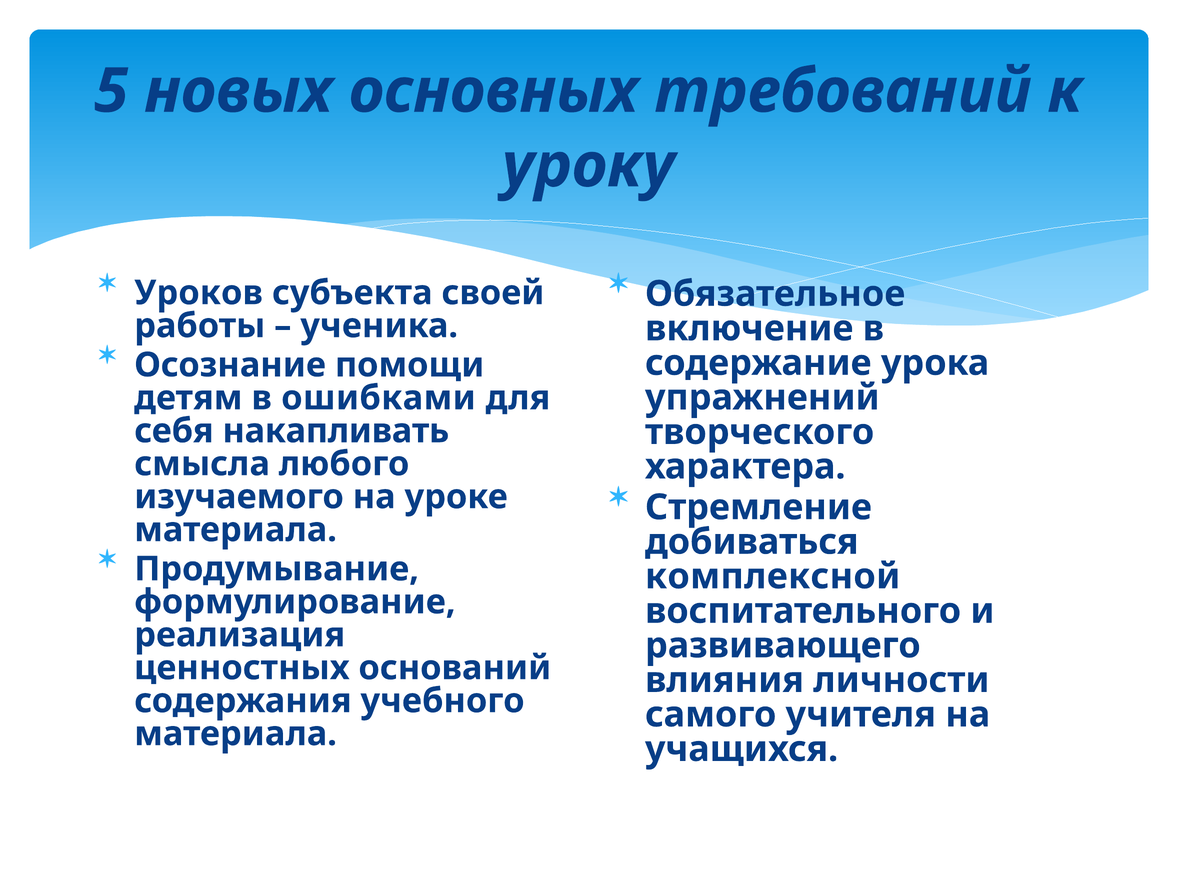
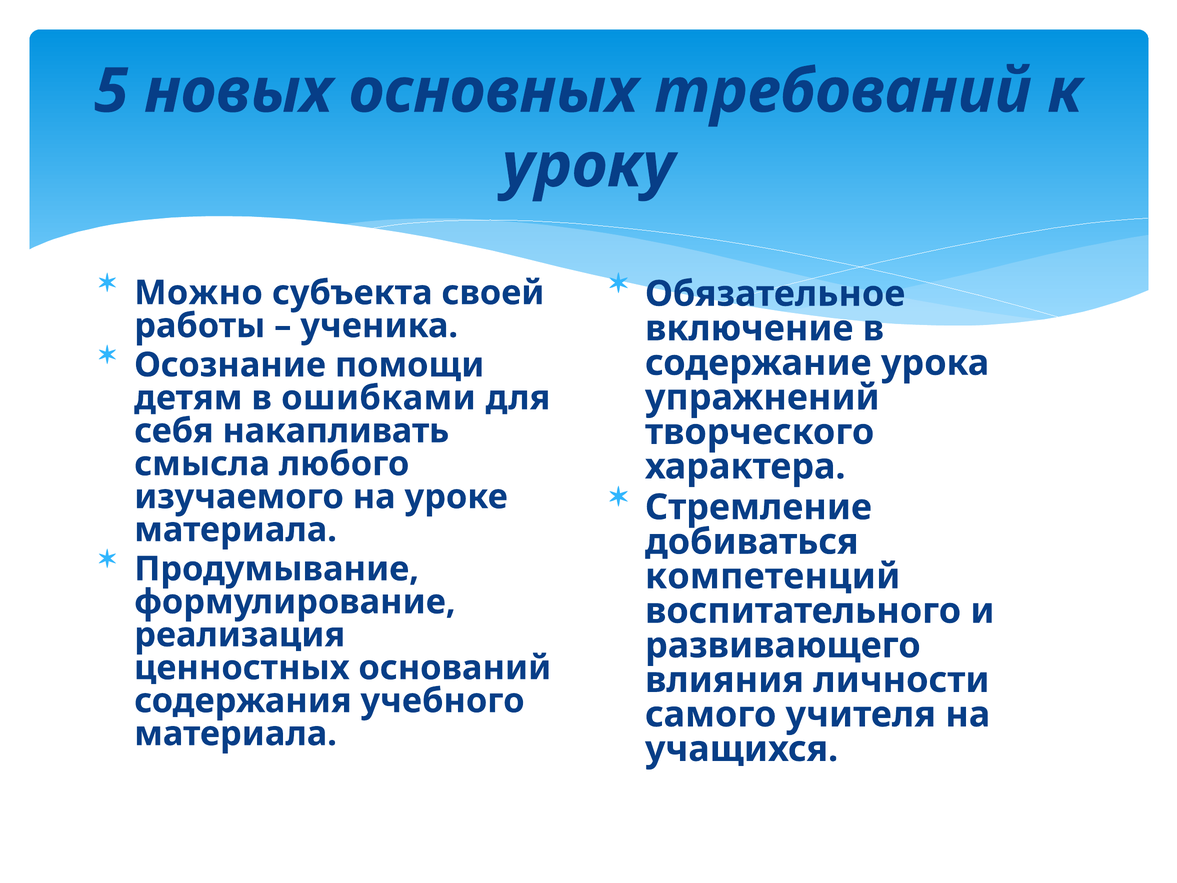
Уроков: Уроков -> Можно
комплексной: комплексной -> компетенций
